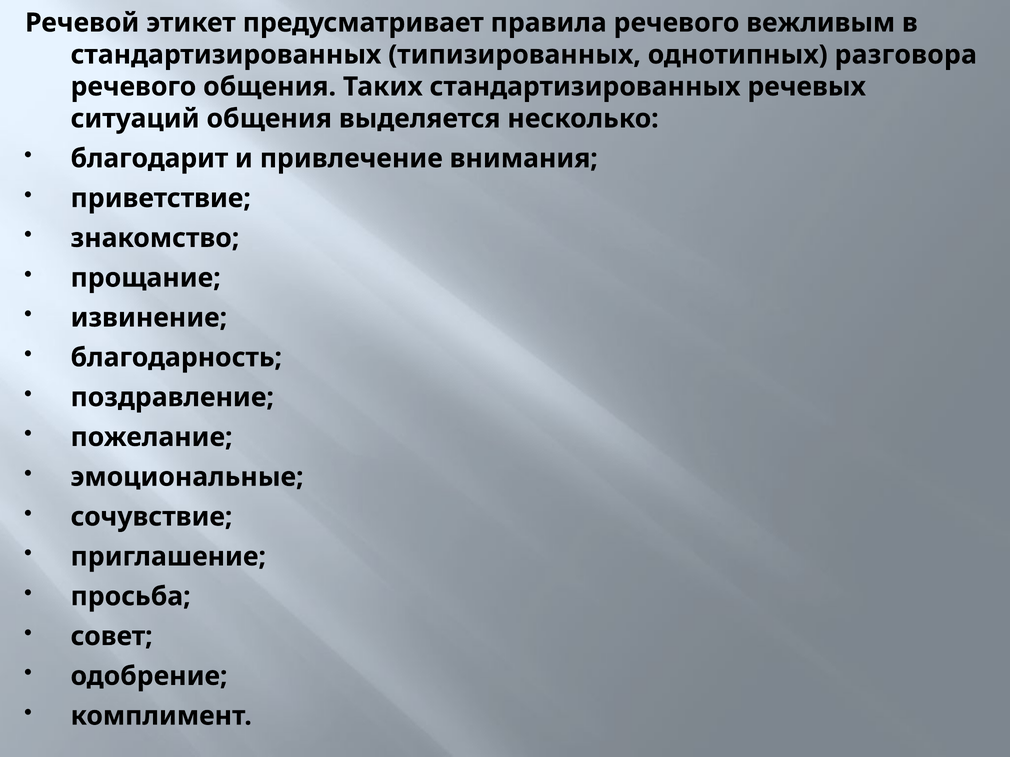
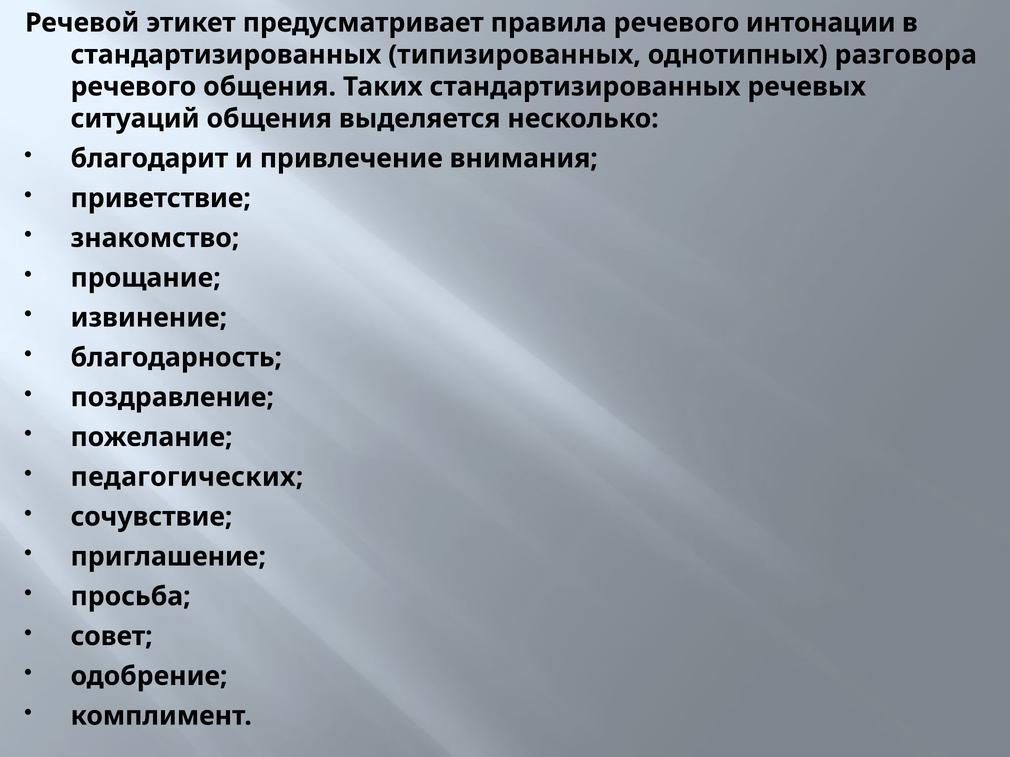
вежливым: вежливым -> интонации
эмоциональные: эмоциональные -> педагогических
